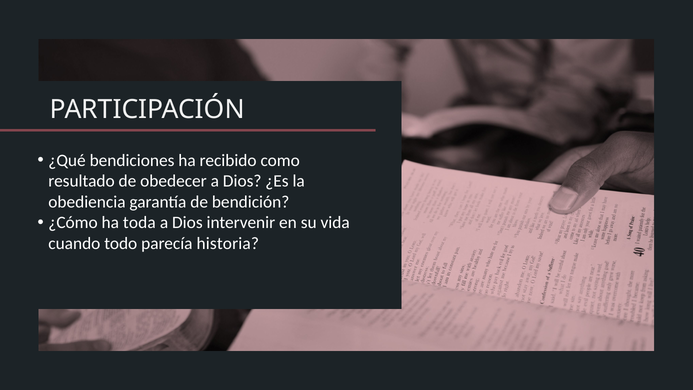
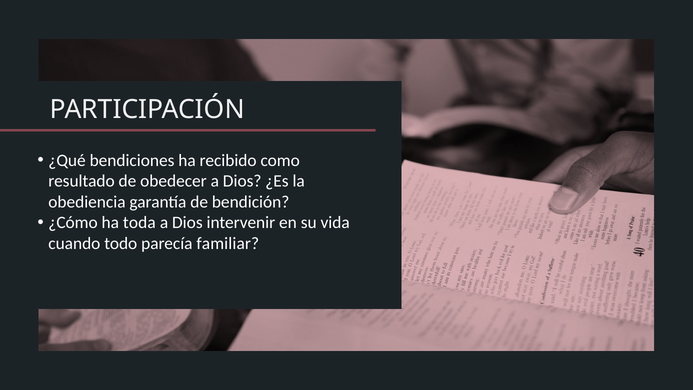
historia: historia -> familiar
